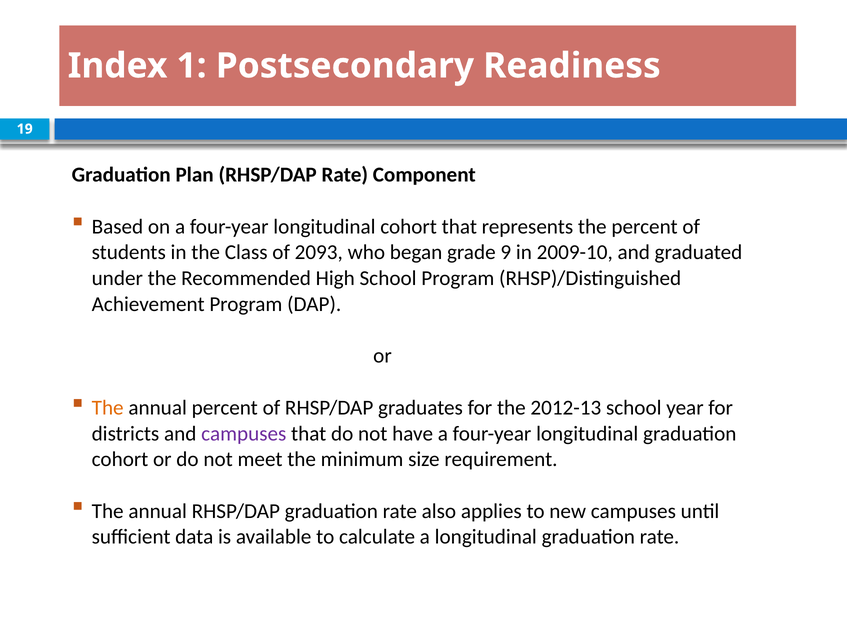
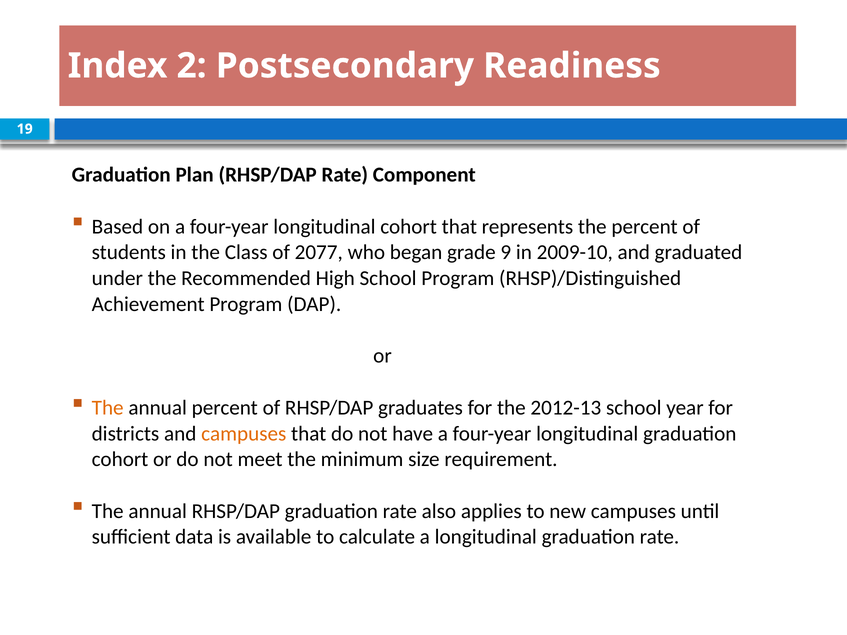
1: 1 -> 2
2093: 2093 -> 2077
campuses at (244, 434) colour: purple -> orange
